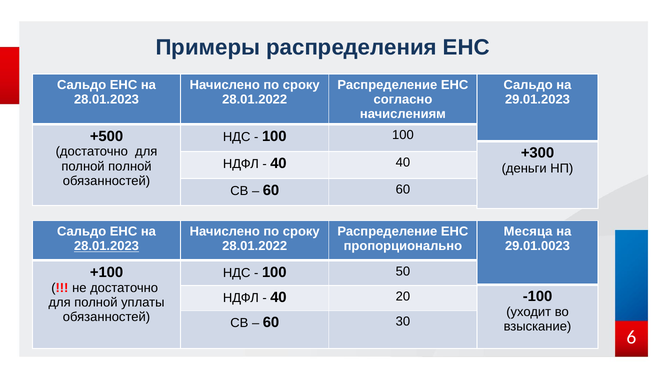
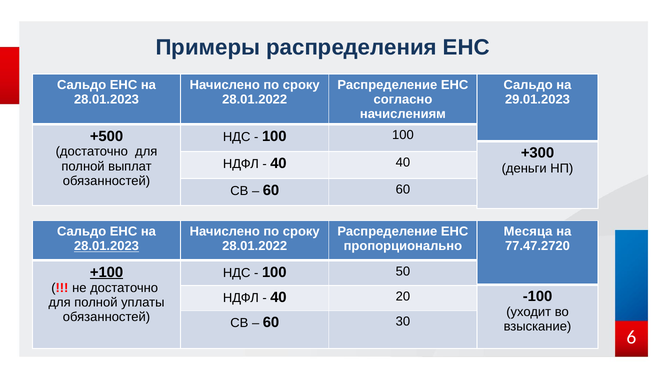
полной полной: полной -> выплат
29.01.0023: 29.01.0023 -> 77.47.2720
+100 underline: none -> present
